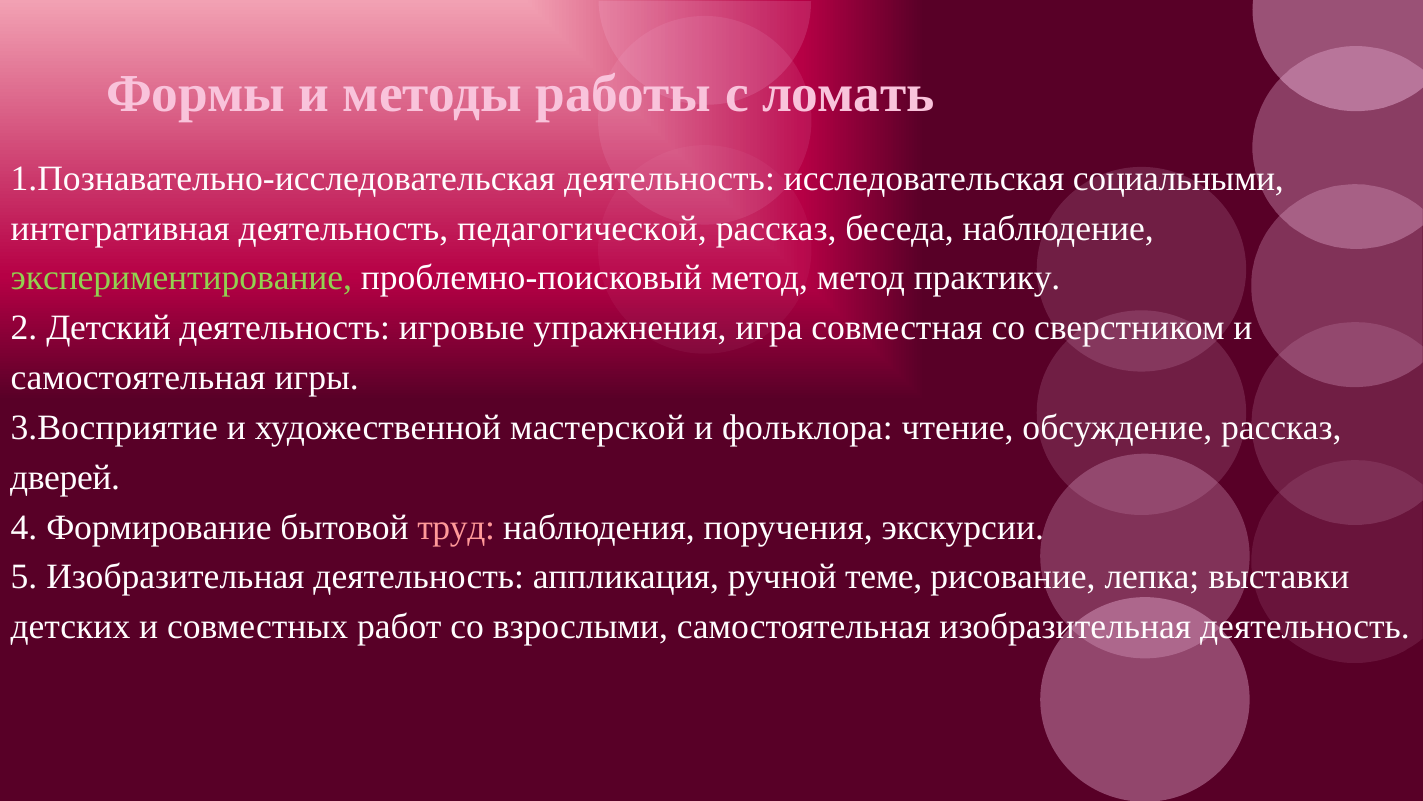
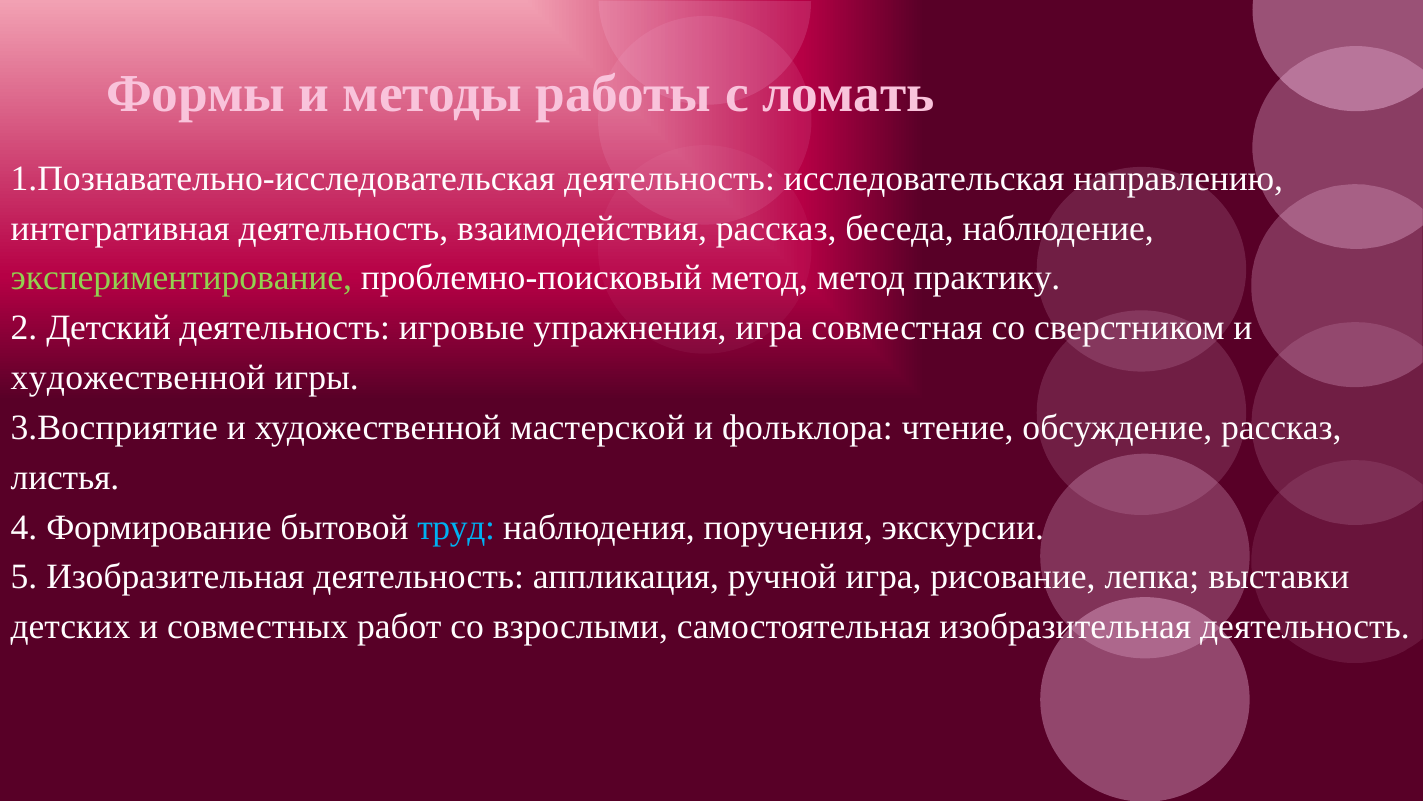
социальными: социальными -> направлению
педагогической: педагогической -> взаимодействия
самостоятельная at (138, 378): самостоятельная -> художественной
дверей: дверей -> листья
труд colour: pink -> light blue
ручной теме: теме -> игра
